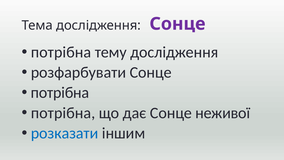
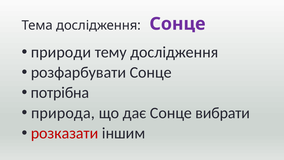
потрібна at (61, 52): потрібна -> природи
потрібна at (63, 113): потрібна -> природа
неживої: неживої -> вибрати
розказати colour: blue -> red
